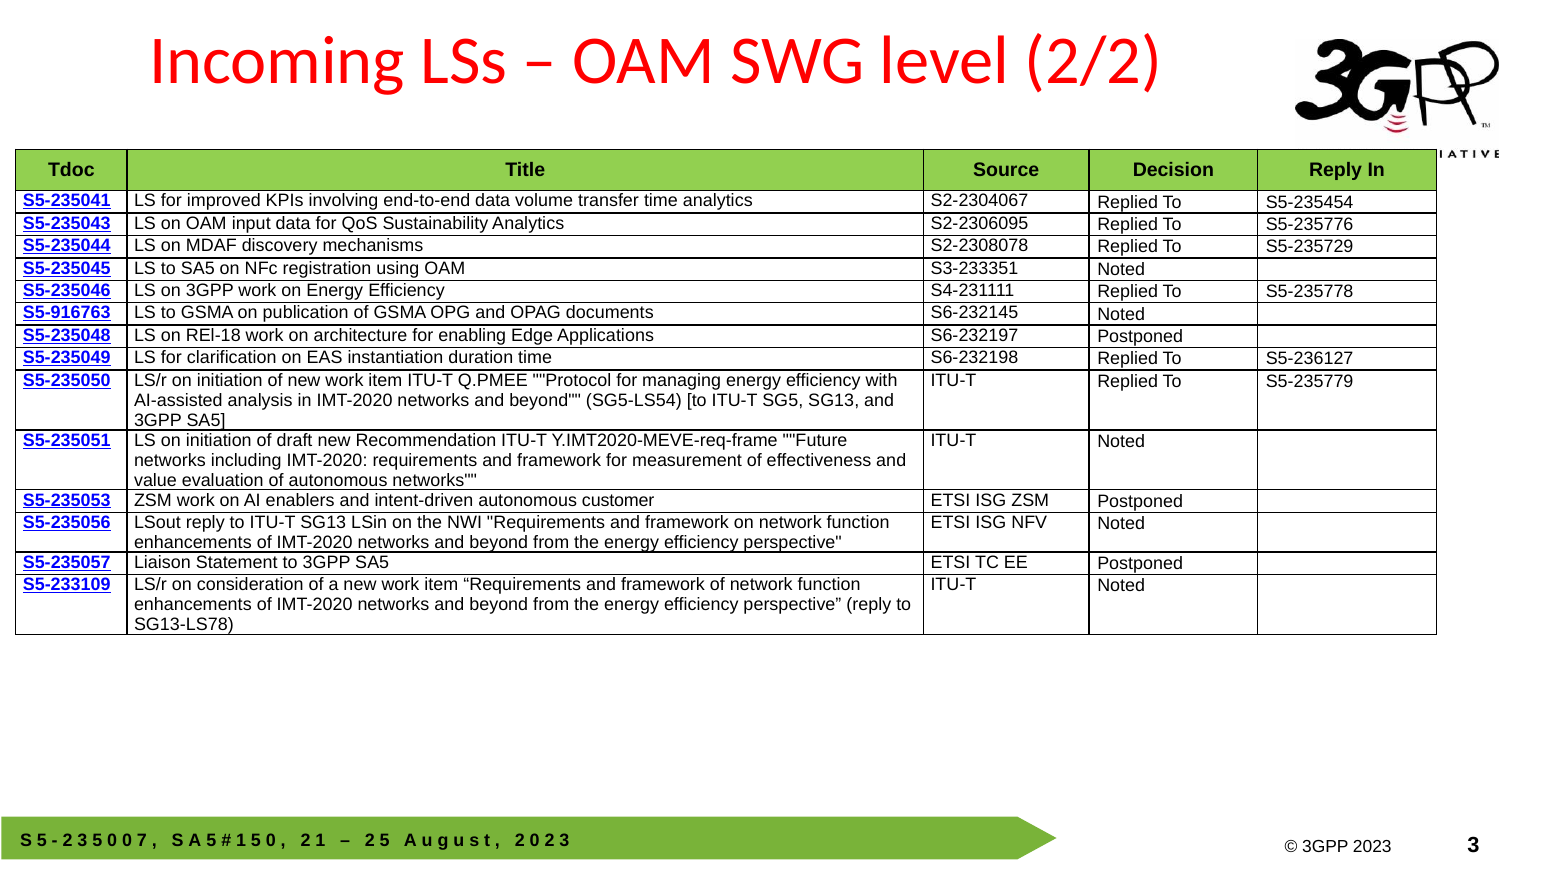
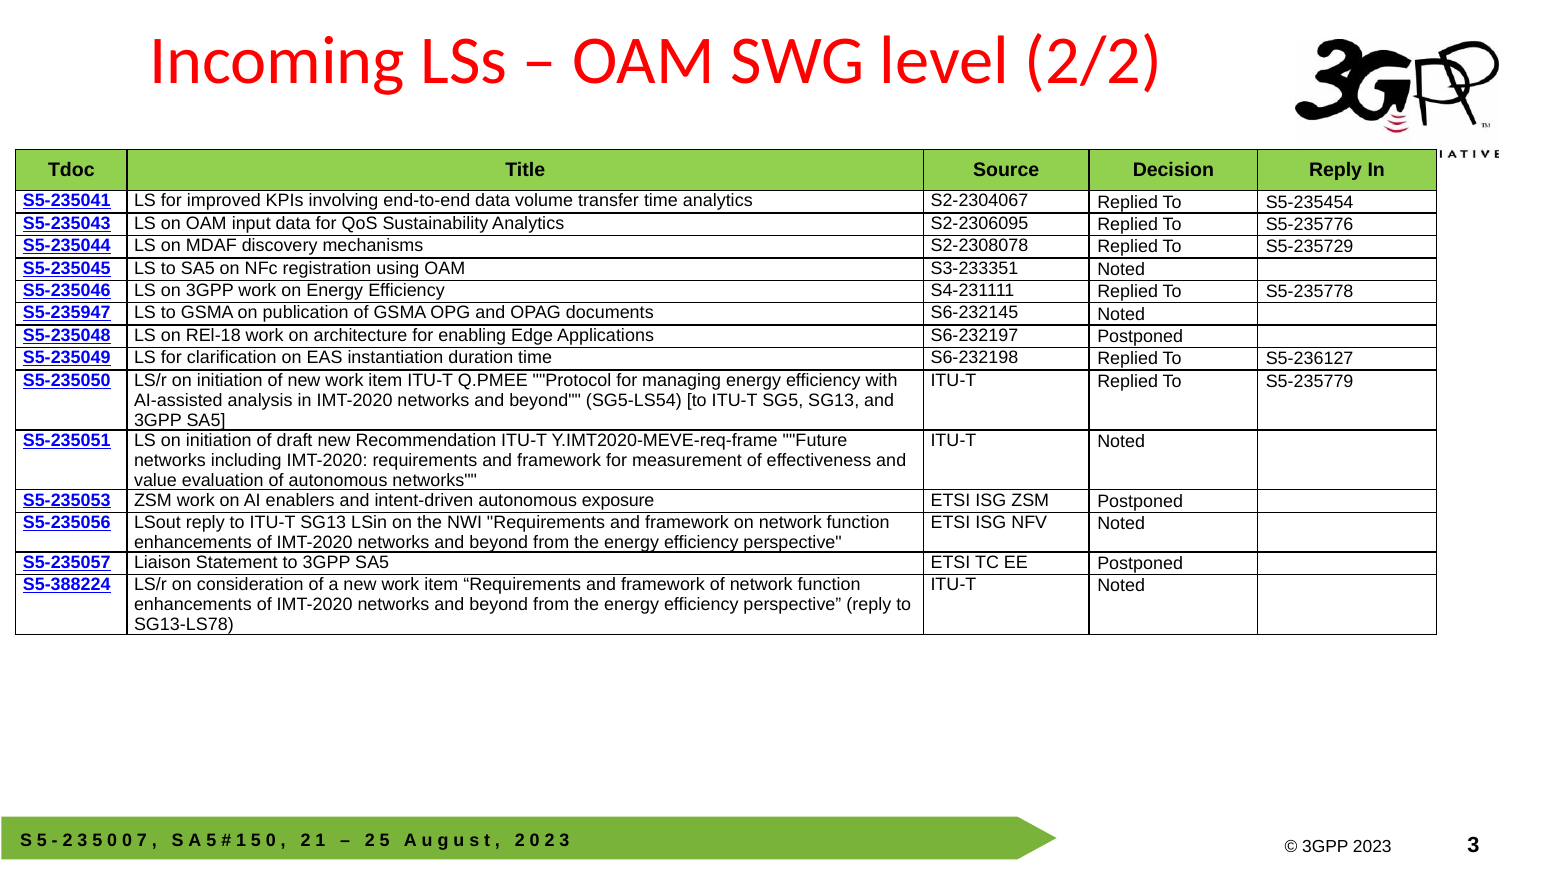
S5-916763: S5-916763 -> S5-235947
customer: customer -> exposure
S5-233109: S5-233109 -> S5-388224
